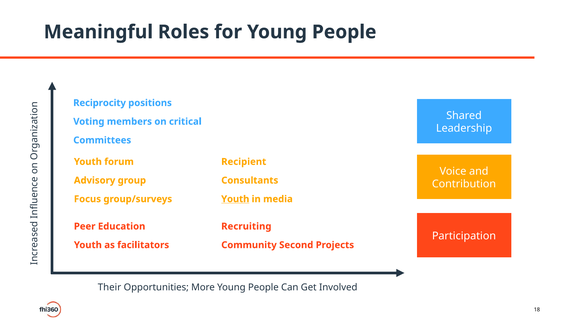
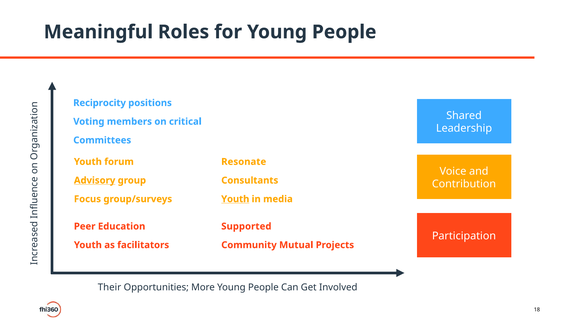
Recipient: Recipient -> Resonate
Advisory underline: none -> present
Recruiting: Recruiting -> Supported
Second: Second -> Mutual
